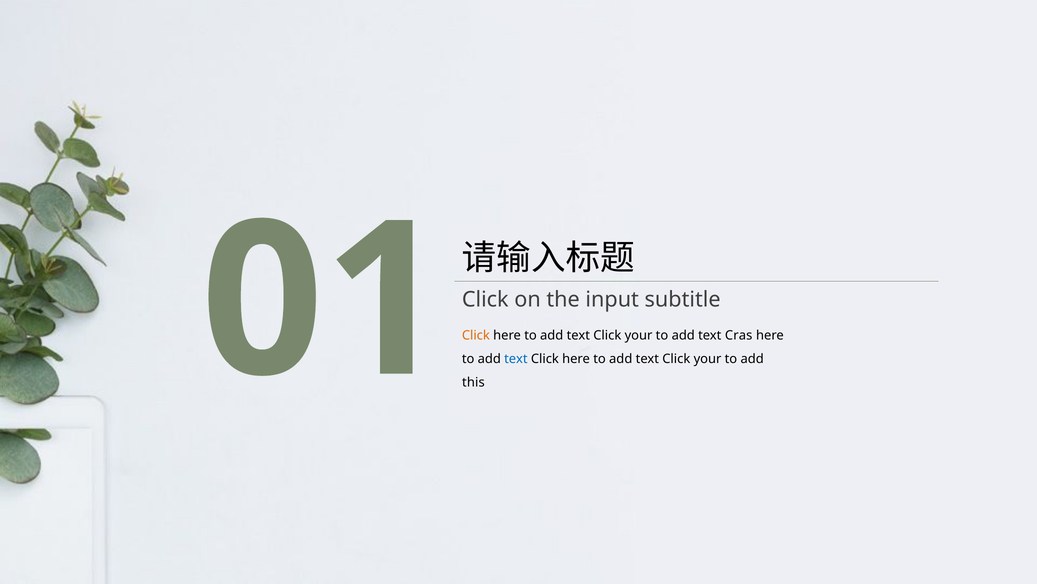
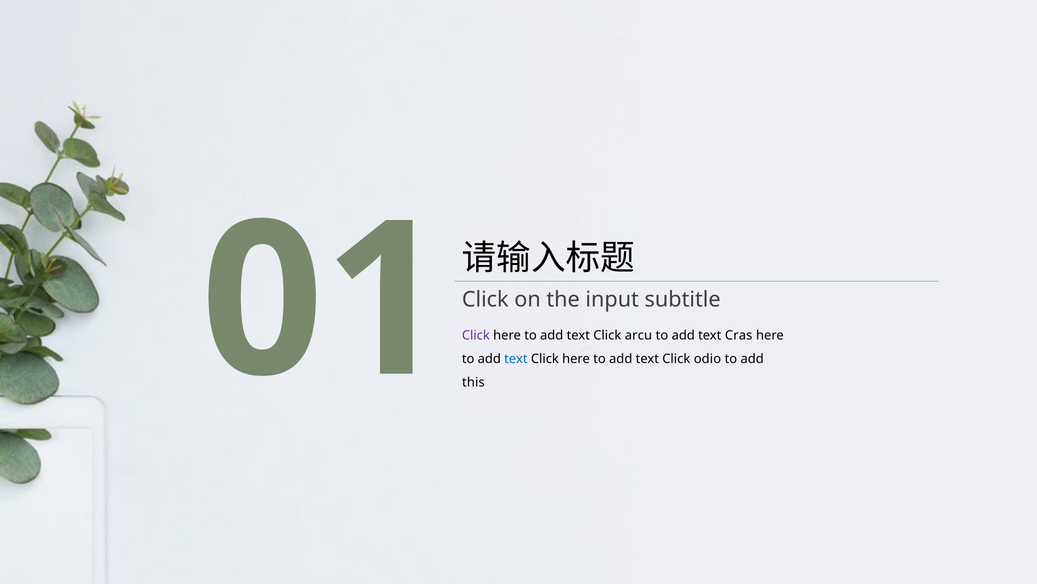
Click at (476, 335) colour: orange -> purple
your at (639, 335): your -> arcu
your at (708, 359): your -> odio
